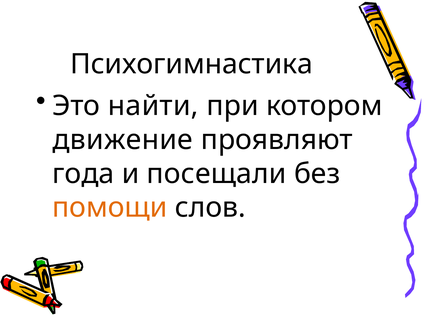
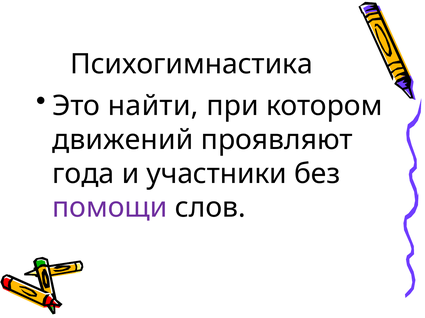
движение: движение -> движений
посещали: посещали -> участники
помощи colour: orange -> purple
